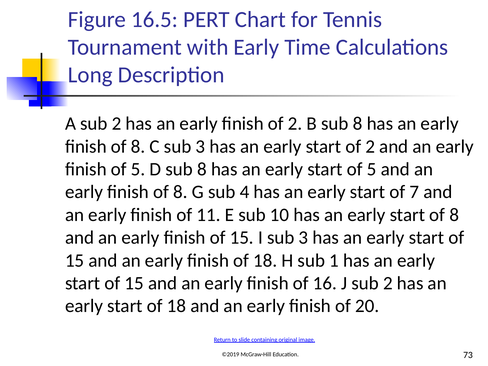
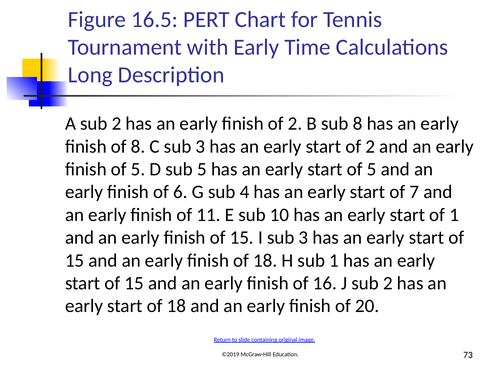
D sub 8: 8 -> 5
8 at (180, 192): 8 -> 6
start of 8: 8 -> 1
